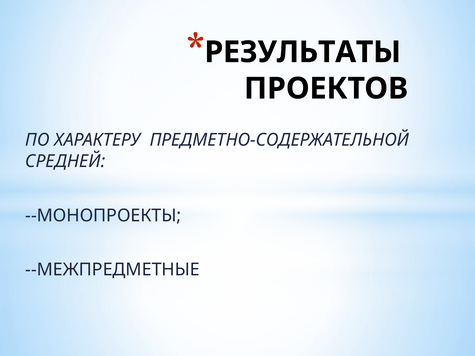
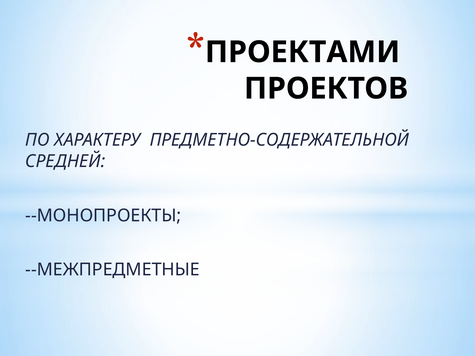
РЕЗУЛЬТАТЫ: РЕЗУЛЬТАТЫ -> ПРОЕКТАМИ
